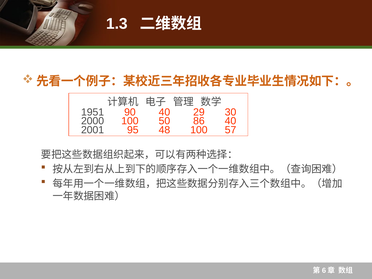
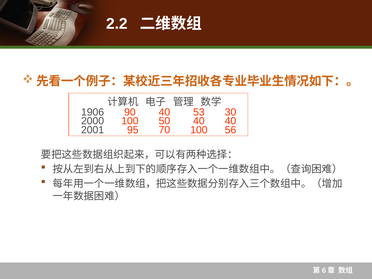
1.3: 1.3 -> 2.2
1951: 1951 -> 1906
29: 29 -> 53
50 86: 86 -> 40
48: 48 -> 70
57: 57 -> 56
